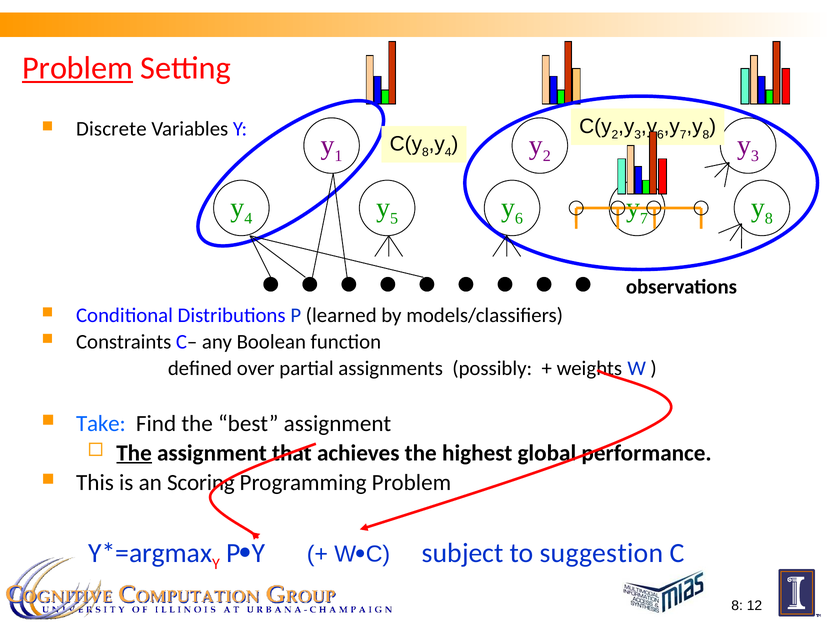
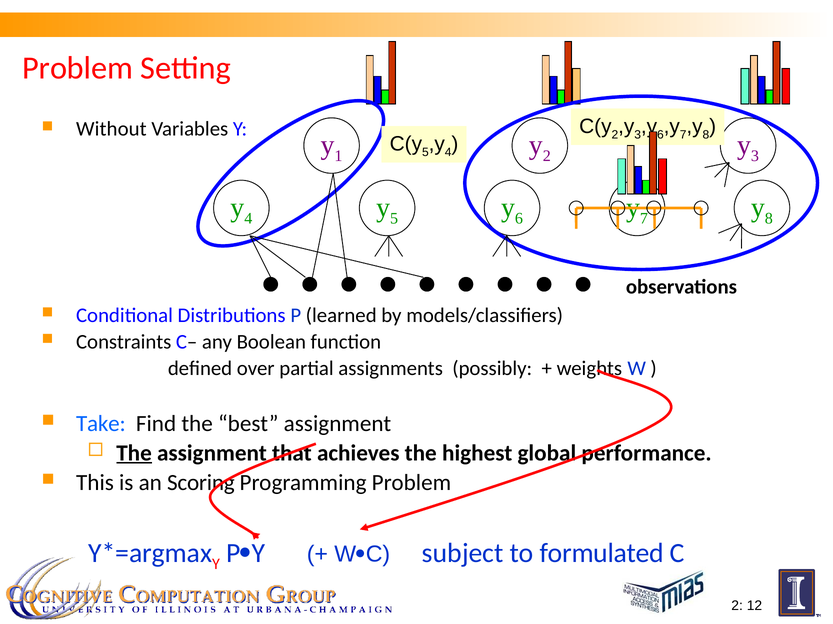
Problem at (78, 68) underline: present -> none
Discrete: Discrete -> Without
8 at (425, 152): 8 -> 5
suggestion: suggestion -> formulated
8 at (737, 606): 8 -> 2
